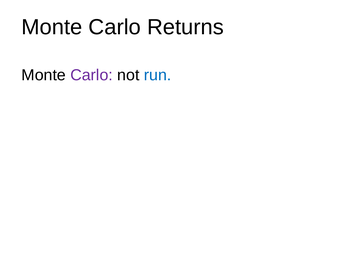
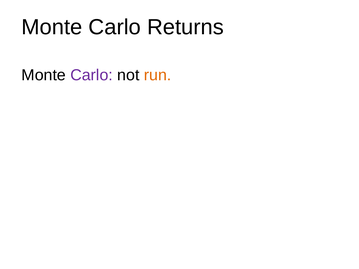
run colour: blue -> orange
